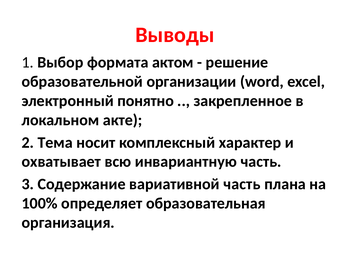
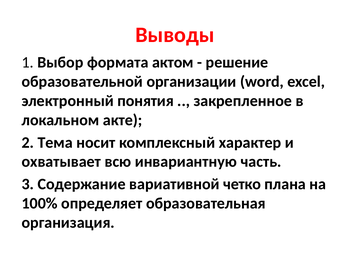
понятно: понятно -> понятия
вариативной часть: часть -> четко
